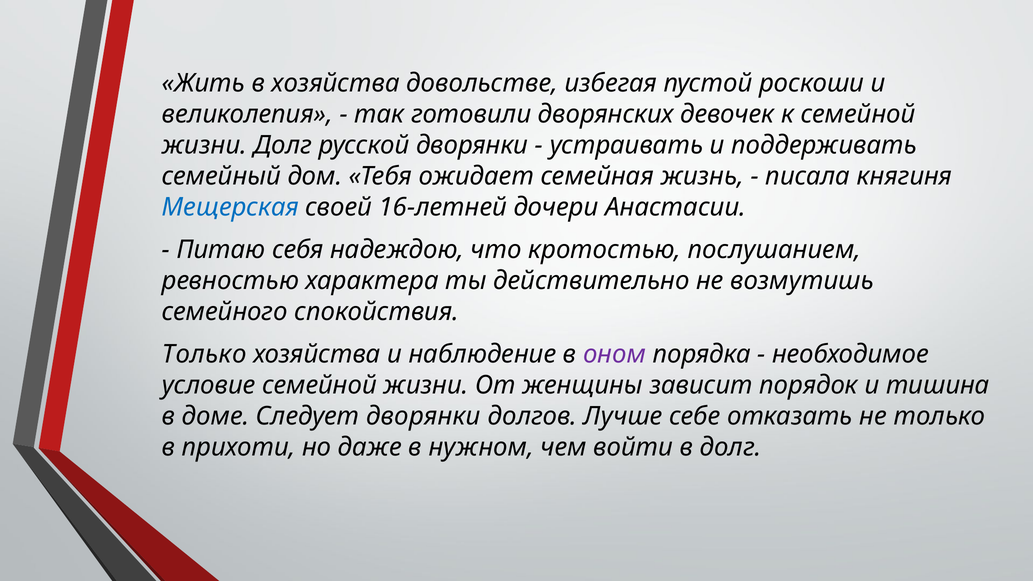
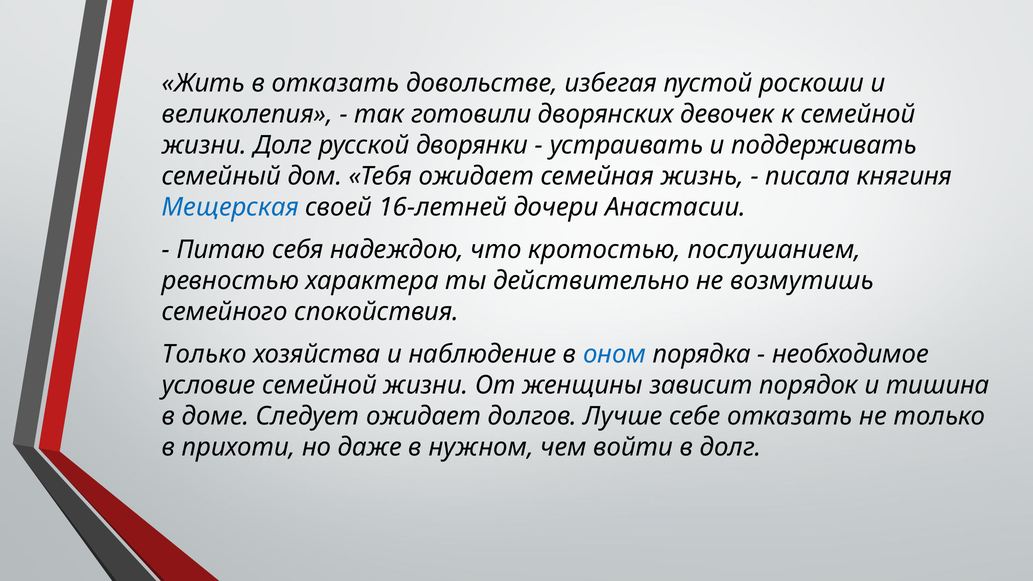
в хозяйства: хозяйства -> отказать
оном colour: purple -> blue
Следует дворянки: дворянки -> ожидает
